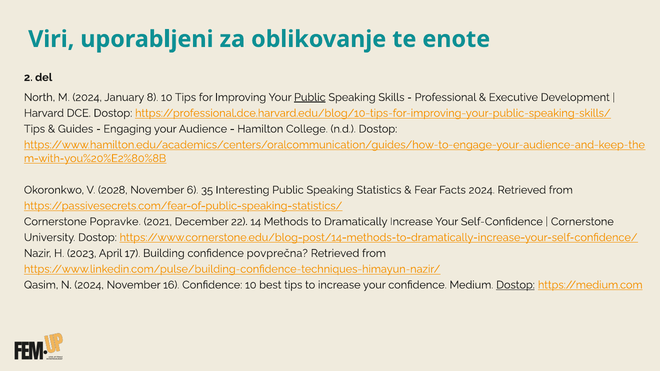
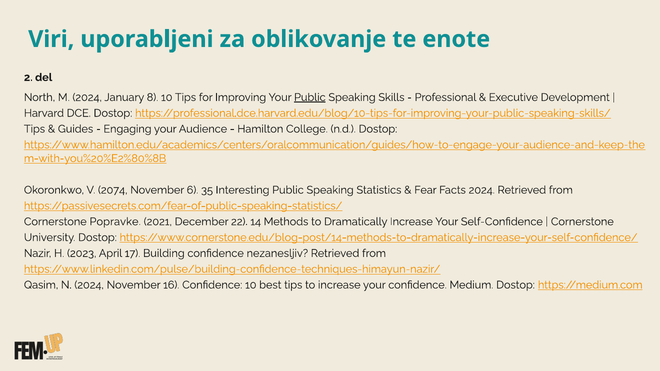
2028: 2028 -> 2074
povprečna: povprečna -> nezanesljiv
Dostop at (515, 285) underline: present -> none
